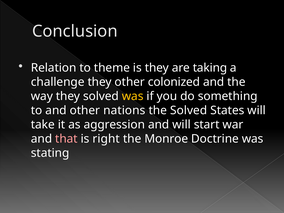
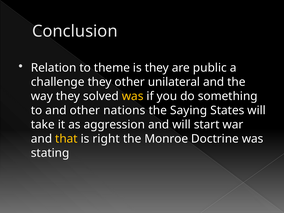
taking: taking -> public
colonized: colonized -> unilateral
the Solved: Solved -> Saying
that colour: pink -> yellow
